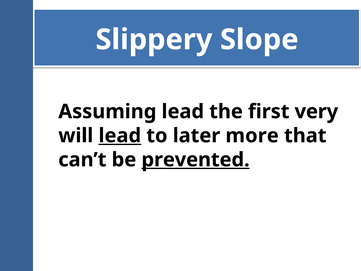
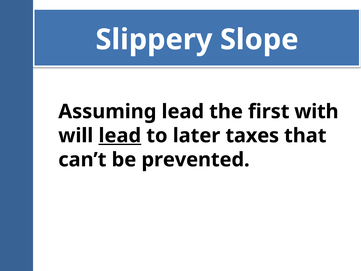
very: very -> with
more: more -> taxes
prevented underline: present -> none
